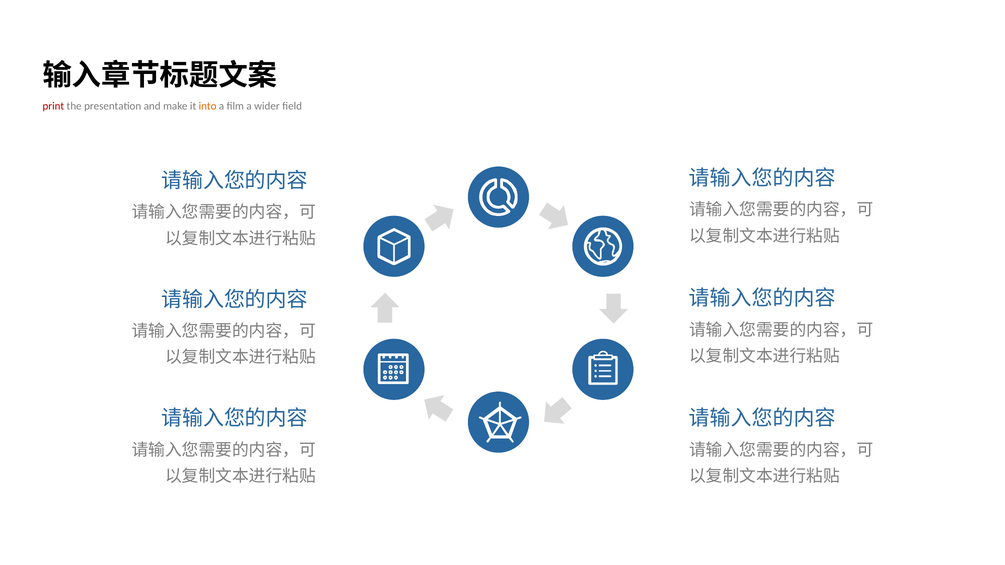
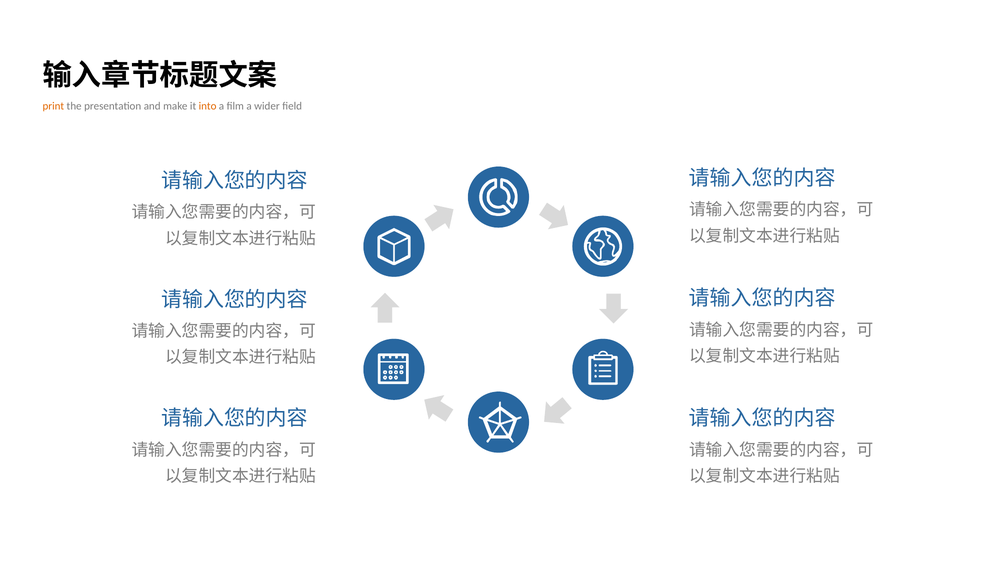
print colour: red -> orange
